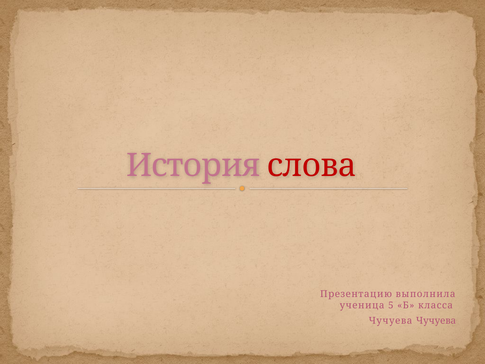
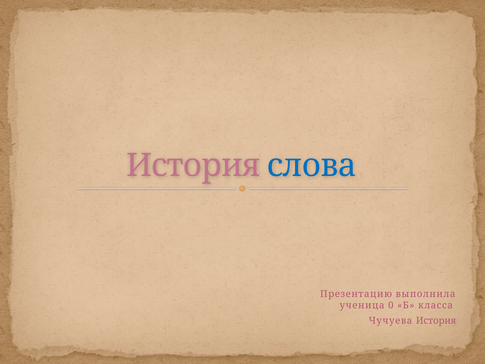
слова colour: red -> blue
5: 5 -> 0
Чучуева Чучуева: Чучуева -> История
